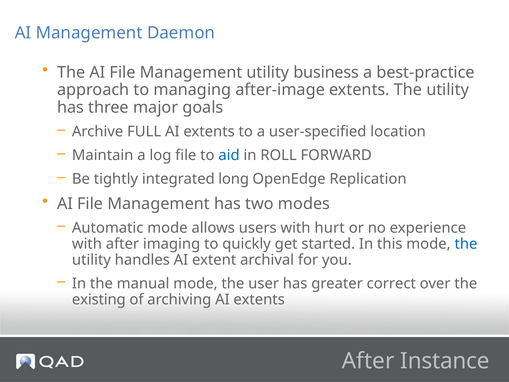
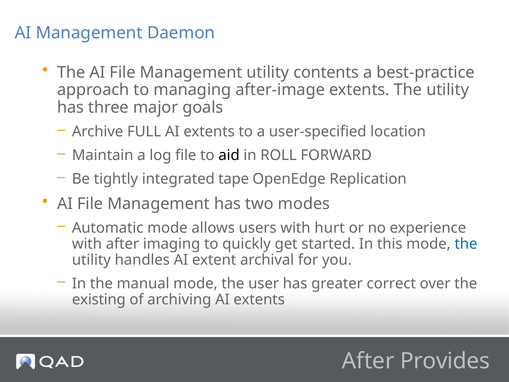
business: business -> contents
aid colour: blue -> black
long: long -> tape
Instance: Instance -> Provides
